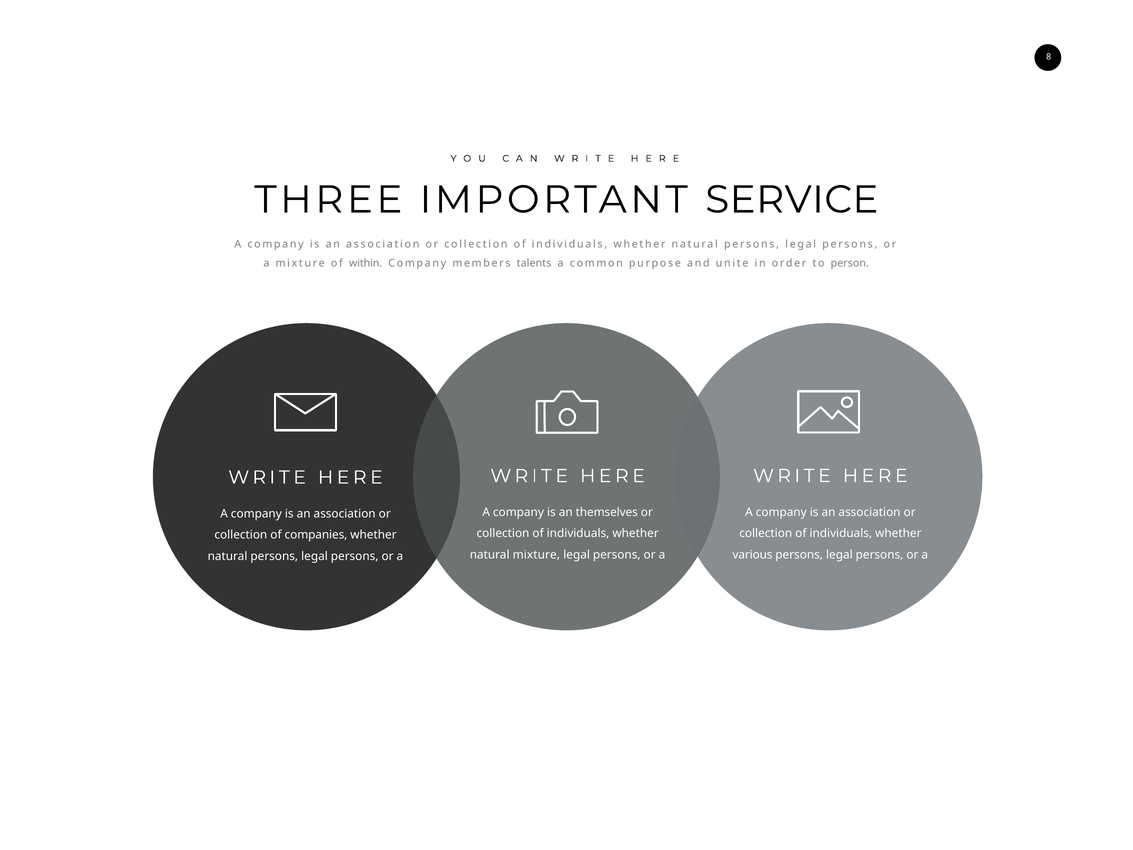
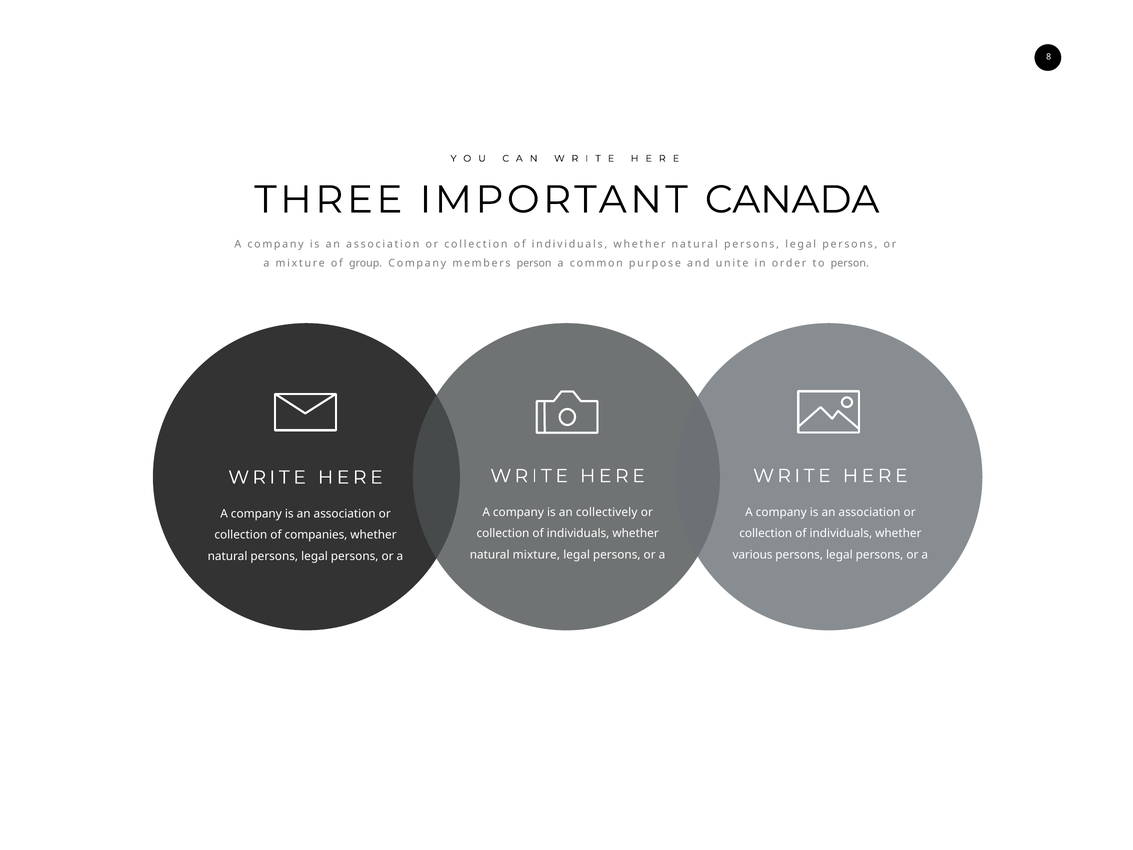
SERVICE: SERVICE -> CANADA
within: within -> group
members talents: talents -> person
themselves: themselves -> collectively
